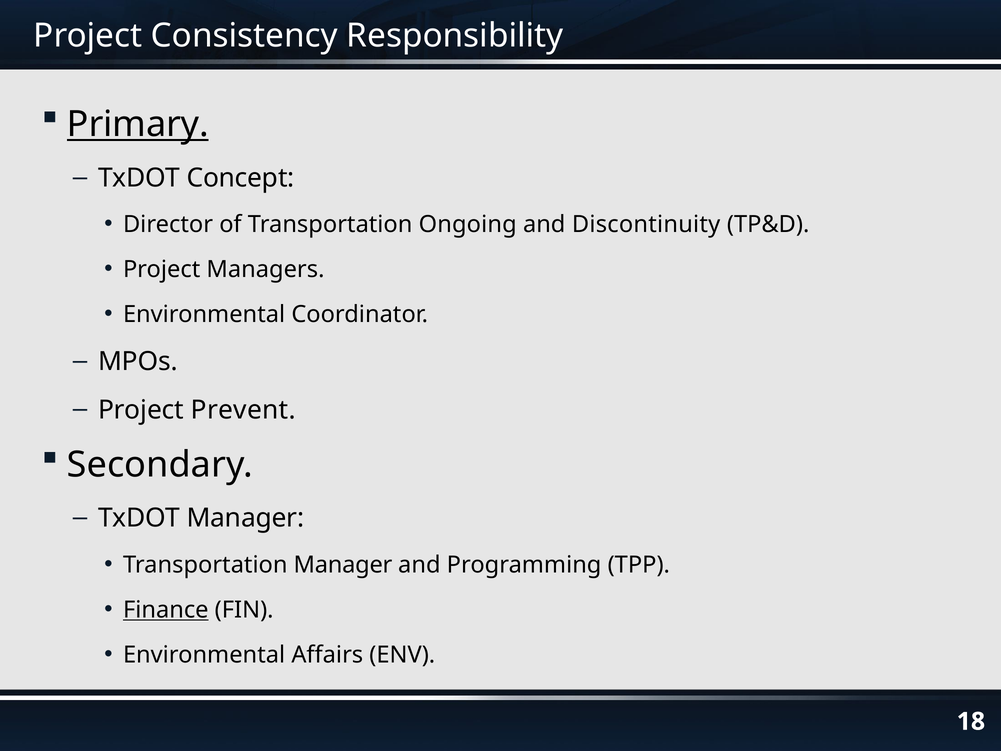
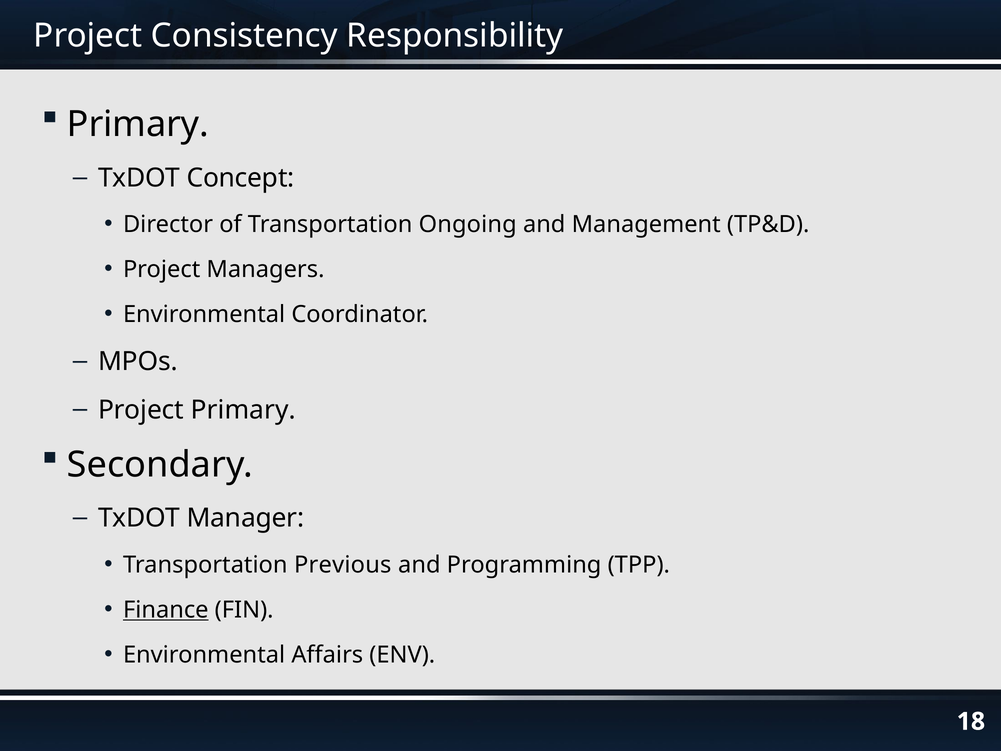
Primary at (138, 124) underline: present -> none
Discontinuity: Discontinuity -> Management
Project Prevent: Prevent -> Primary
Transportation Manager: Manager -> Previous
